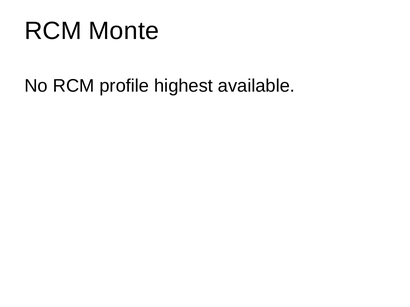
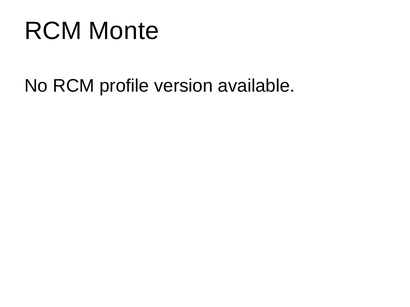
highest: highest -> version
